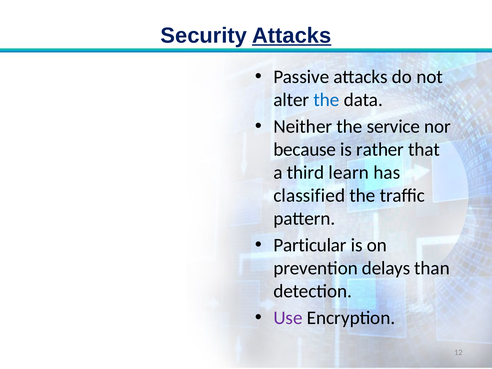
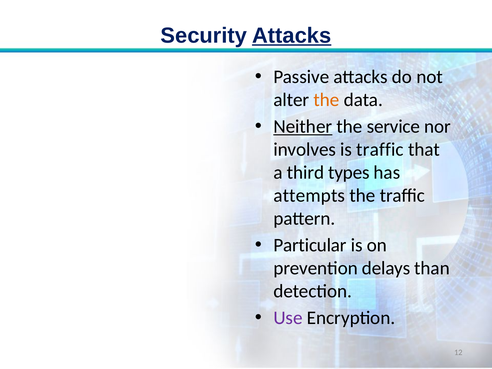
the at (327, 100) colour: blue -> orange
Neither underline: none -> present
because: because -> involves
is rather: rather -> traffic
learn: learn -> types
classified: classified -> attempts
